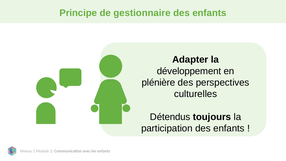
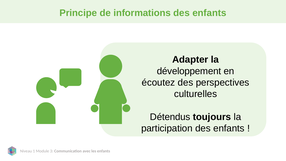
gestionnaire: gestionnaire -> informations
plénière: plénière -> écoutez
